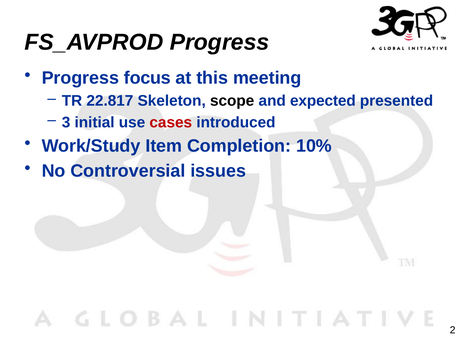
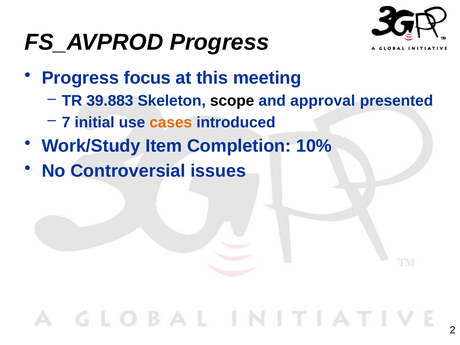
22.817: 22.817 -> 39.883
expected: expected -> approval
3: 3 -> 7
cases colour: red -> orange
